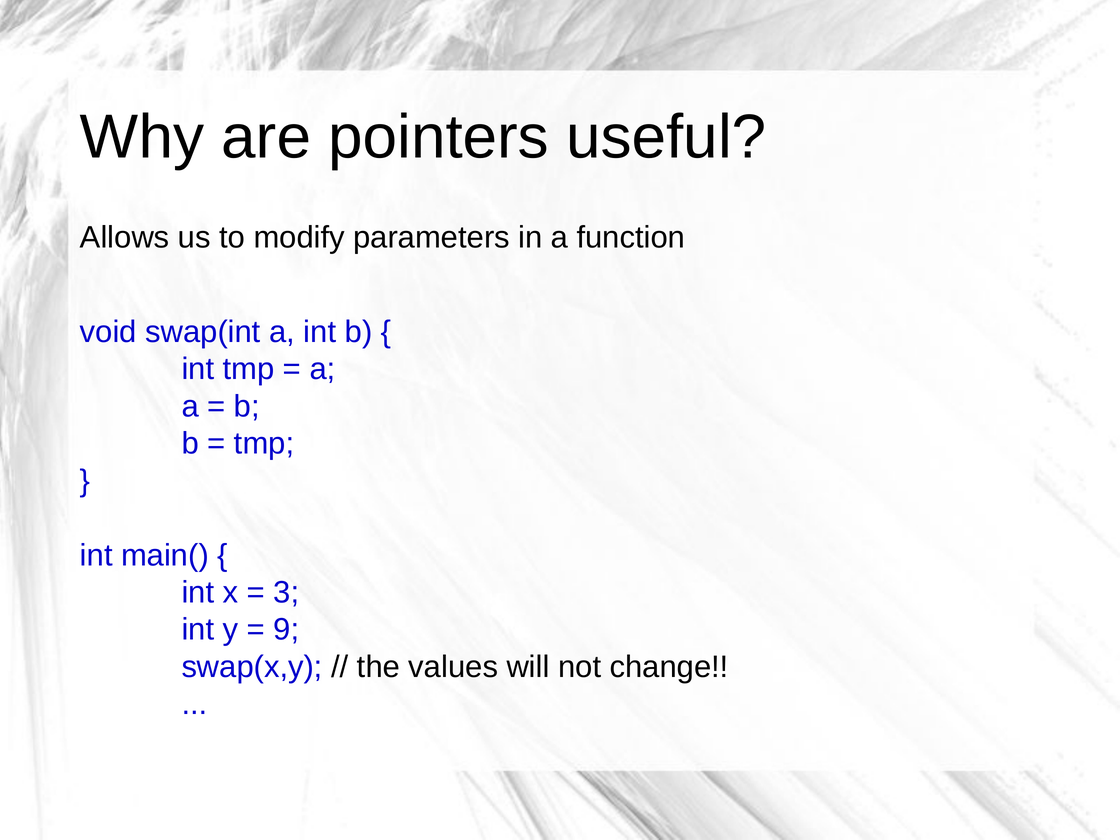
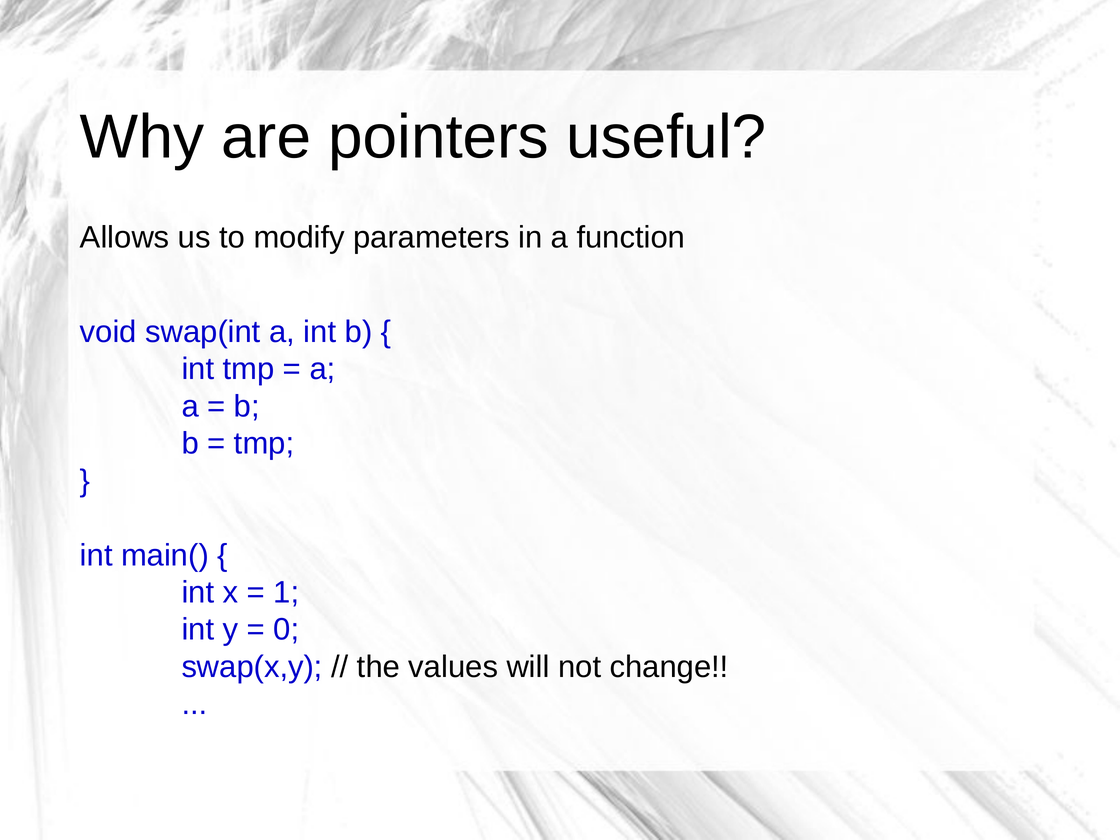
3: 3 -> 1
9: 9 -> 0
